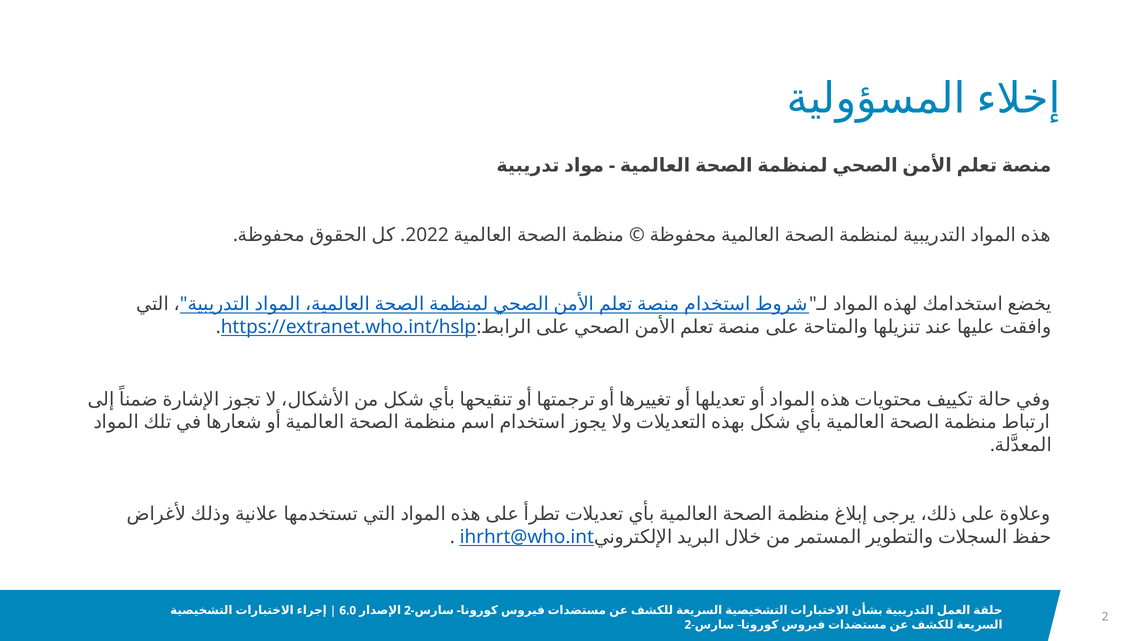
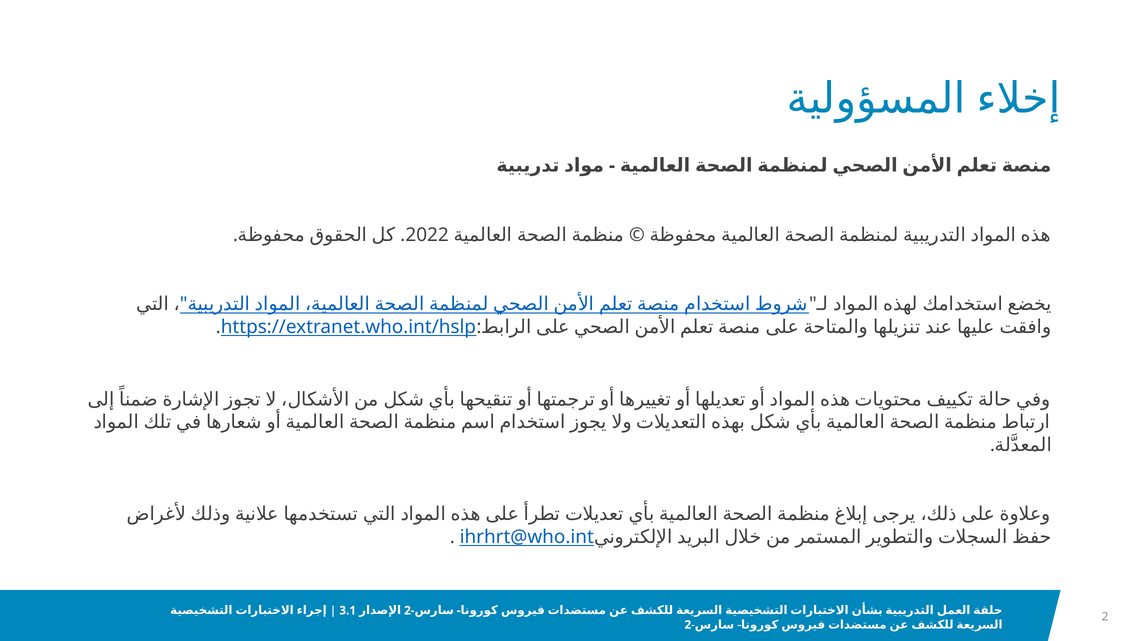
6.0: 6.0 -> 3.1
